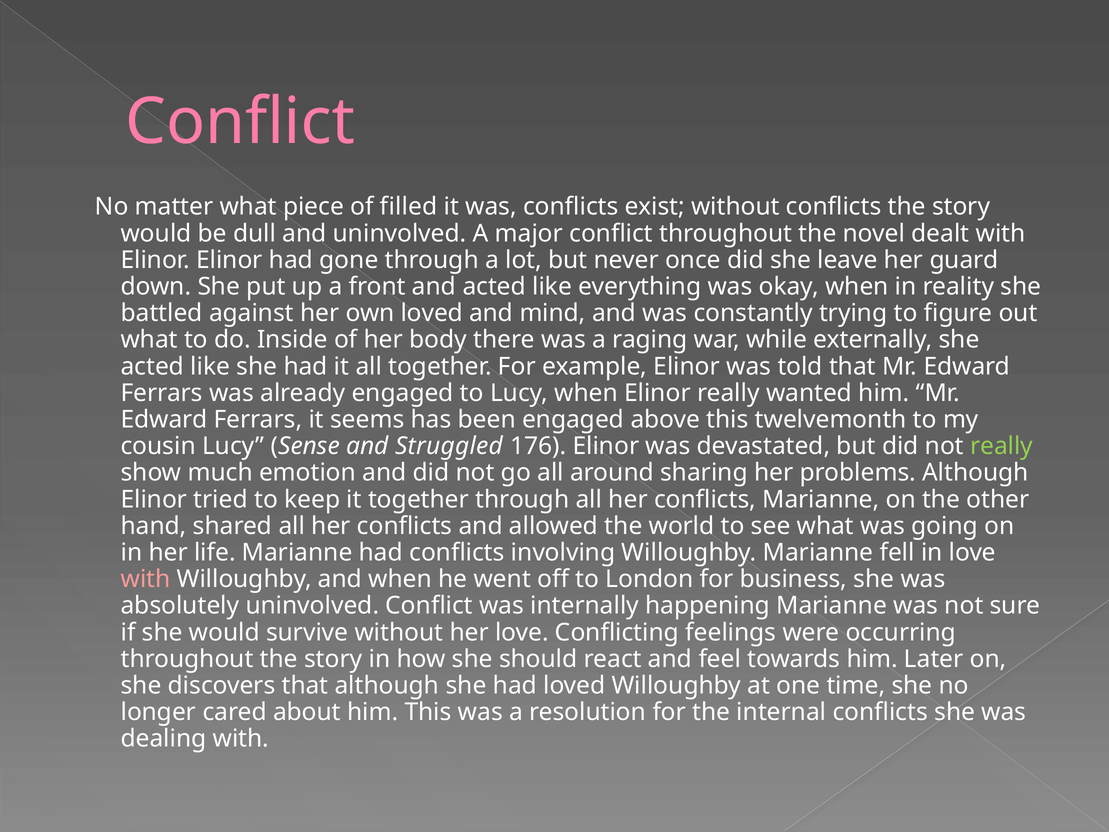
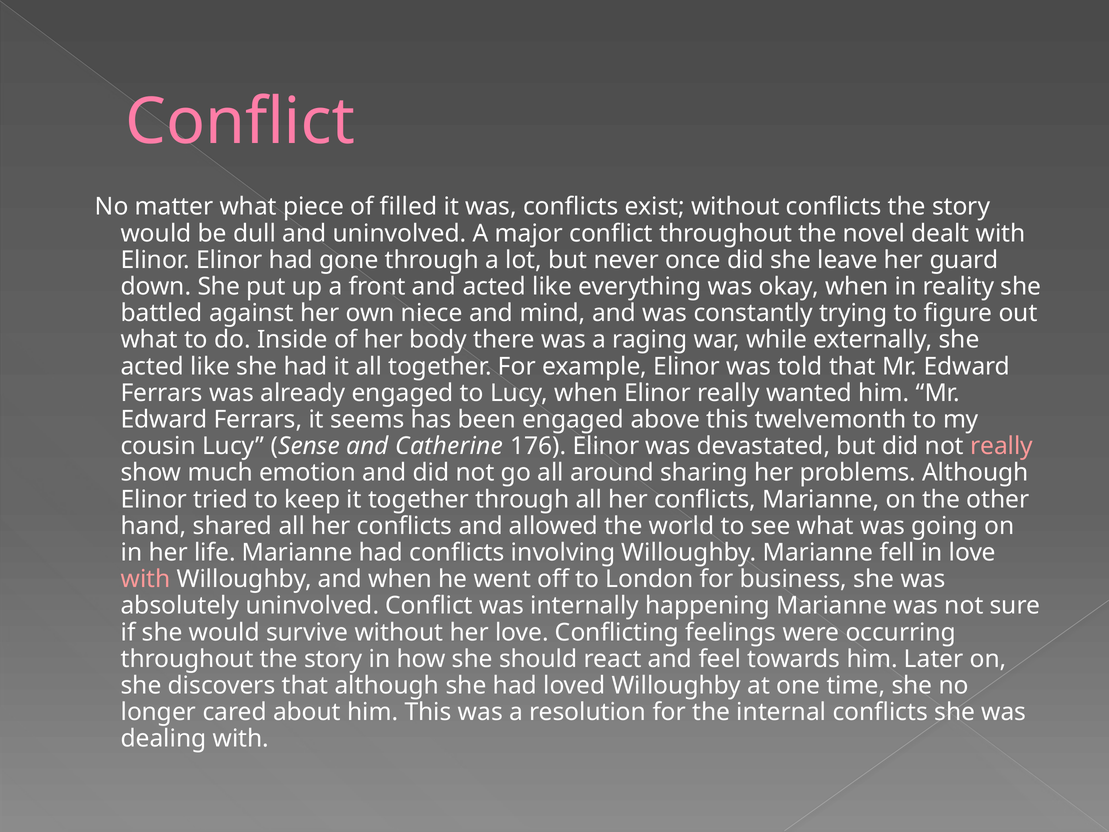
own loved: loved -> niece
Struggled: Struggled -> Catherine
really at (1002, 446) colour: light green -> pink
